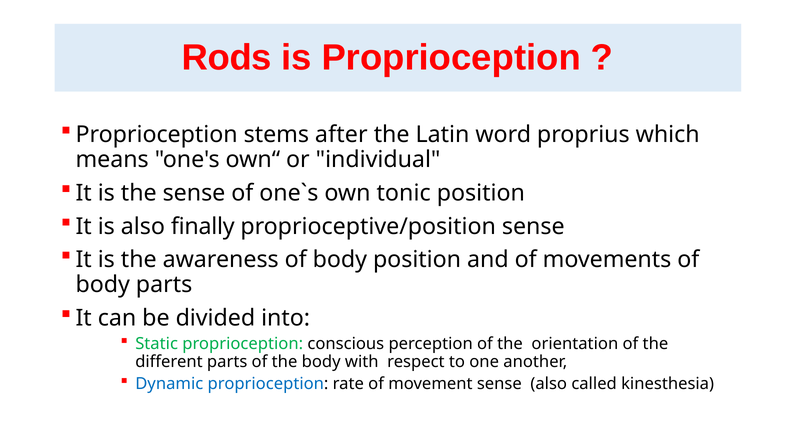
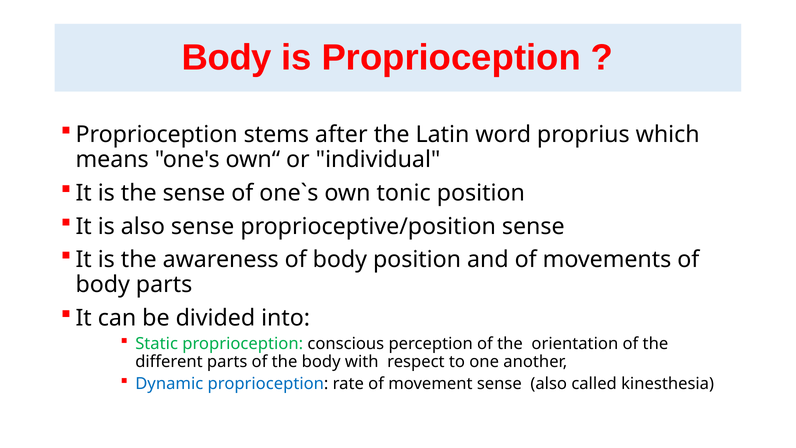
Rods at (227, 57): Rods -> Body
also finally: finally -> sense
